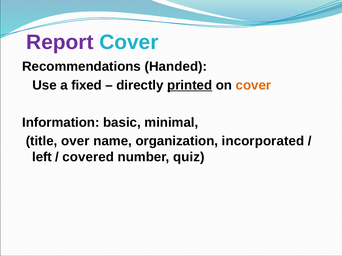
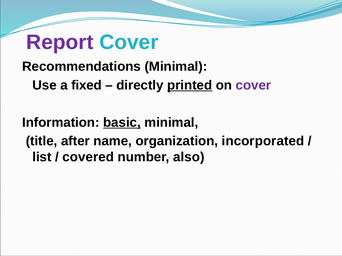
Recommendations Handed: Handed -> Minimal
cover at (253, 85) colour: orange -> purple
basic underline: none -> present
over: over -> after
left: left -> list
quiz: quiz -> also
